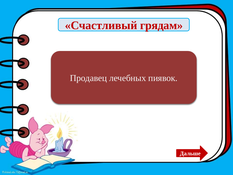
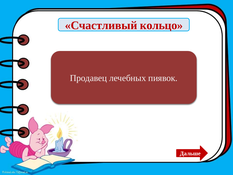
грядам: грядам -> кольцо
